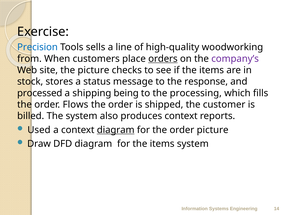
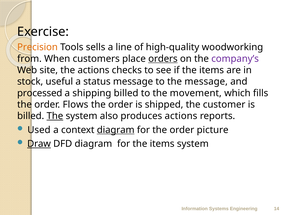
Precision colour: blue -> orange
the picture: picture -> actions
stores: stores -> useful
the response: response -> message
shipping being: being -> billed
processing: processing -> movement
The at (55, 116) underline: none -> present
produces context: context -> actions
Draw underline: none -> present
